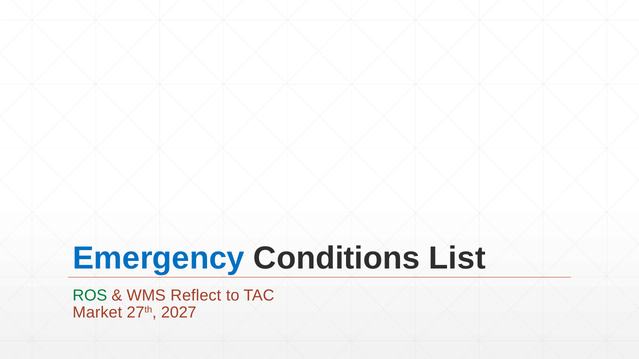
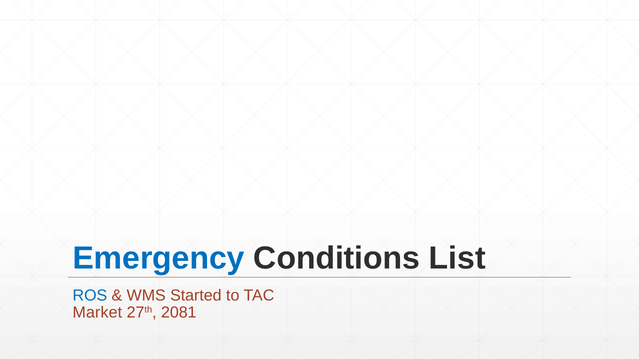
ROS colour: green -> blue
Reflect: Reflect -> Started
2027: 2027 -> 2081
